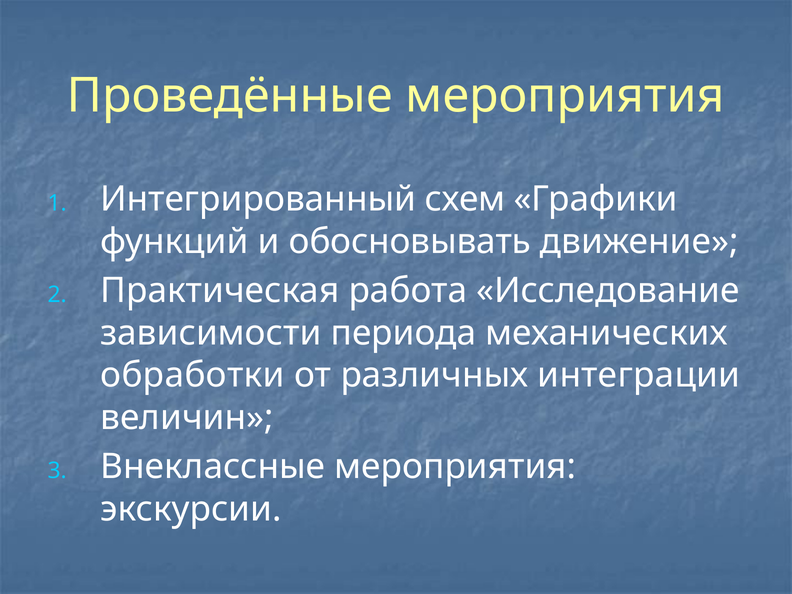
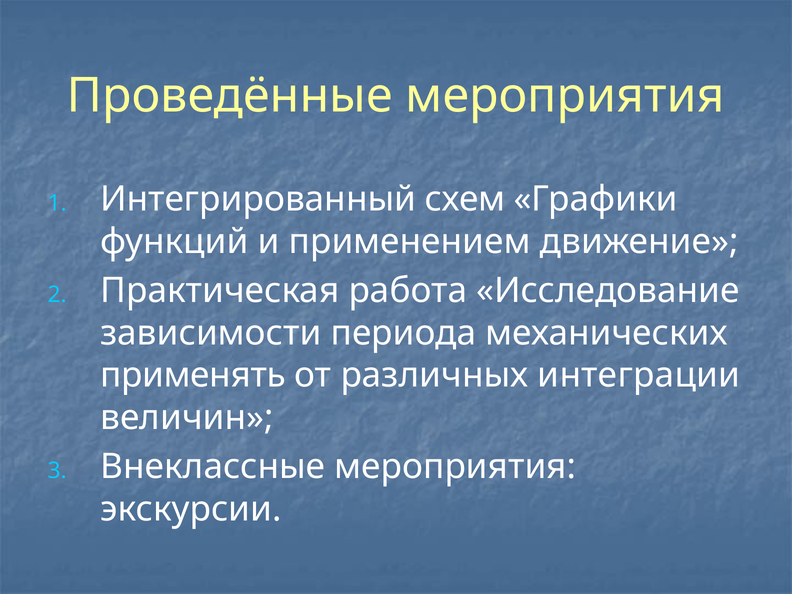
обосновывать: обосновывать -> применением
обработки: обработки -> применять
